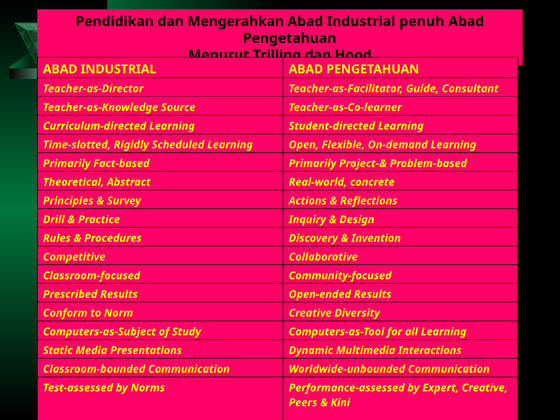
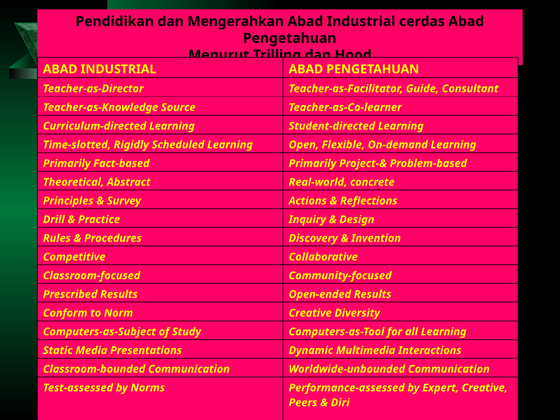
penuh: penuh -> cerdas
Kini: Kini -> Diri
